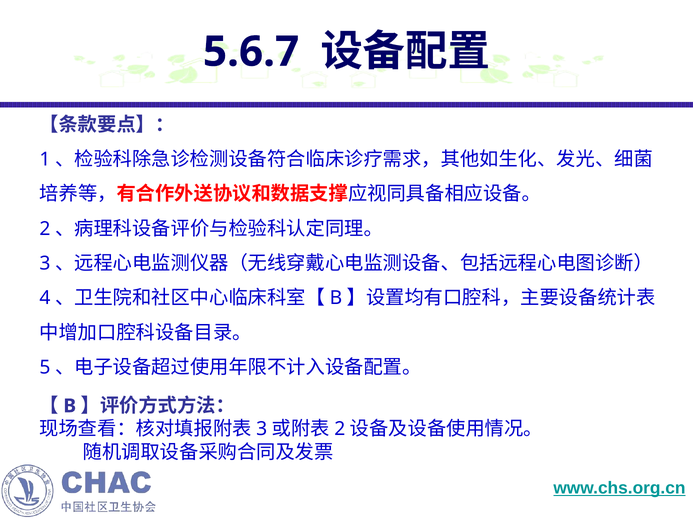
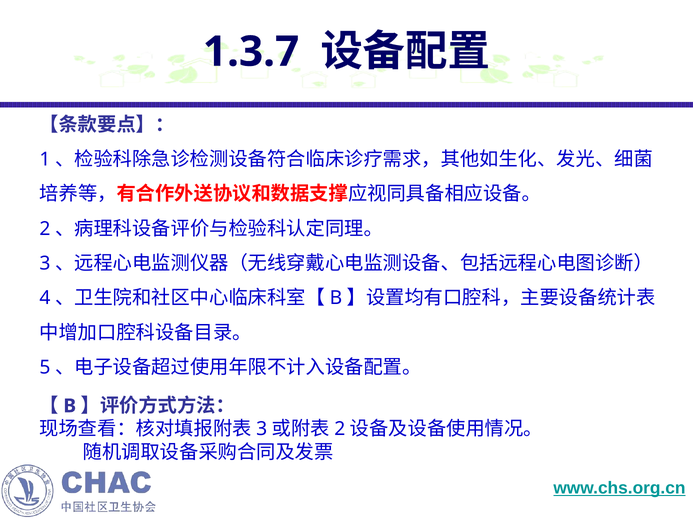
5.6.7: 5.6.7 -> 1.3.7
